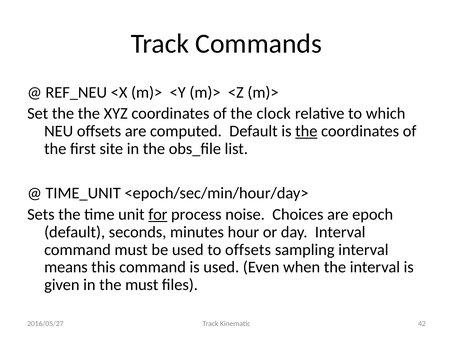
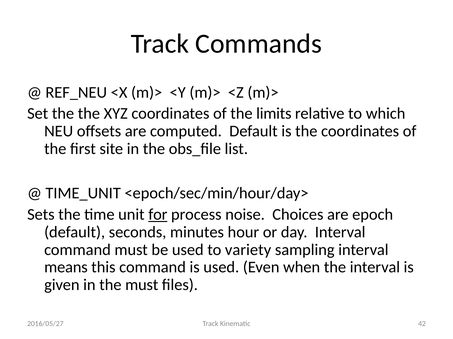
clock: clock -> limits
the at (306, 131) underline: present -> none
to offsets: offsets -> variety
